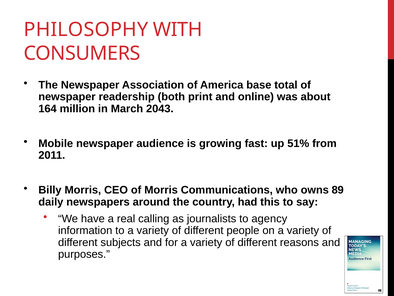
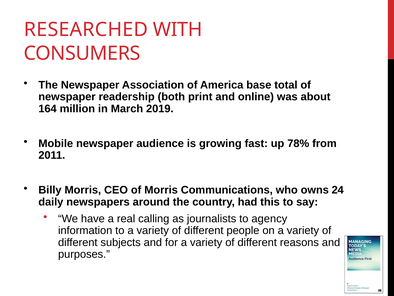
PHILOSOPHY: PHILOSOPHY -> RESEARCHED
2043: 2043 -> 2019
51%: 51% -> 78%
89: 89 -> 24
